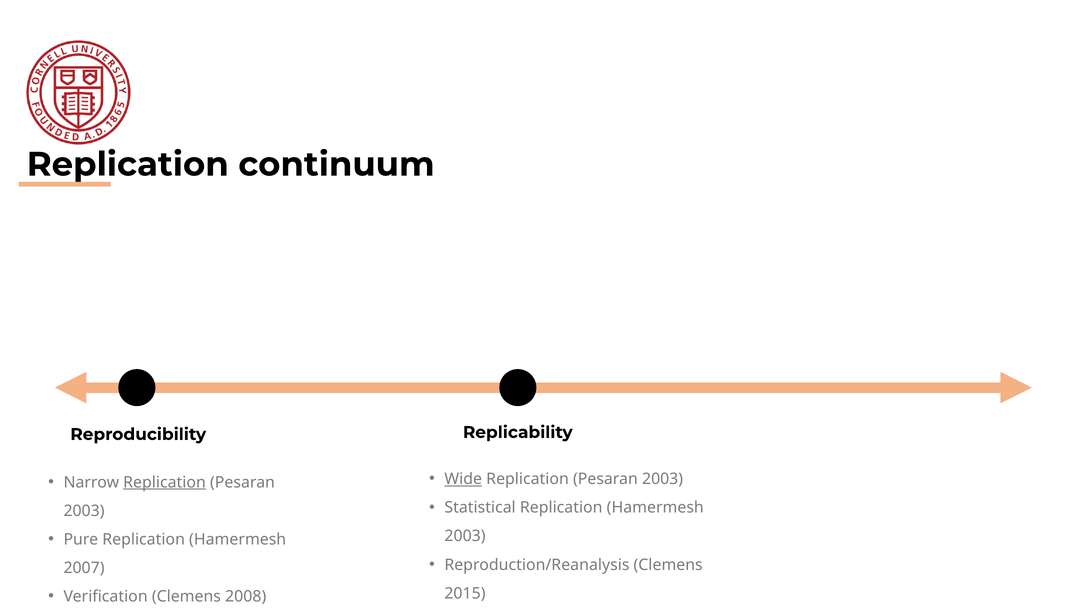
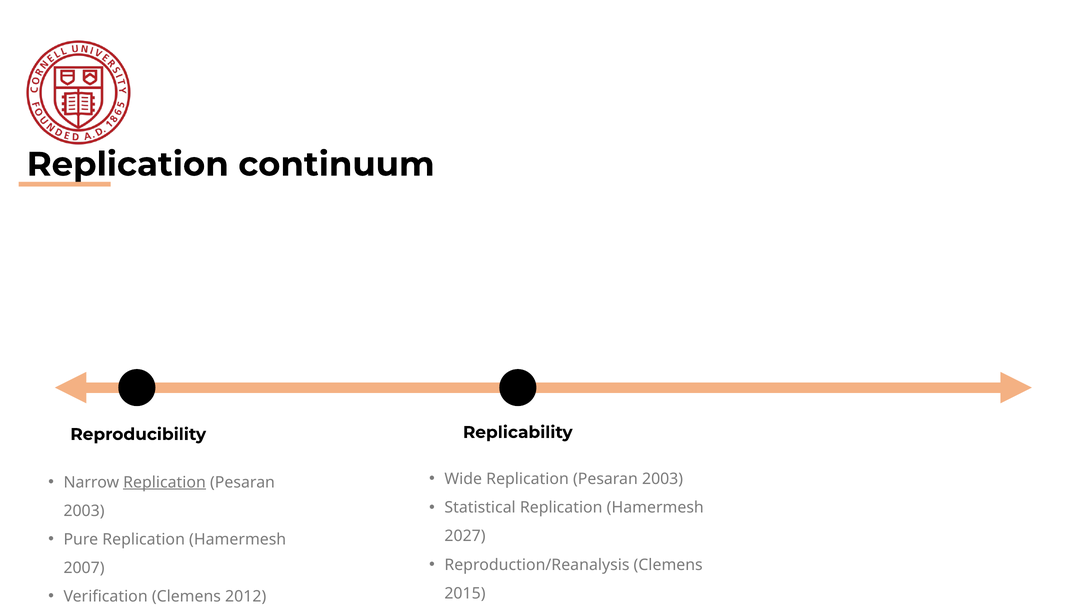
Wide underline: present -> none
2003 at (465, 536): 2003 -> 2027
2008: 2008 -> 2012
